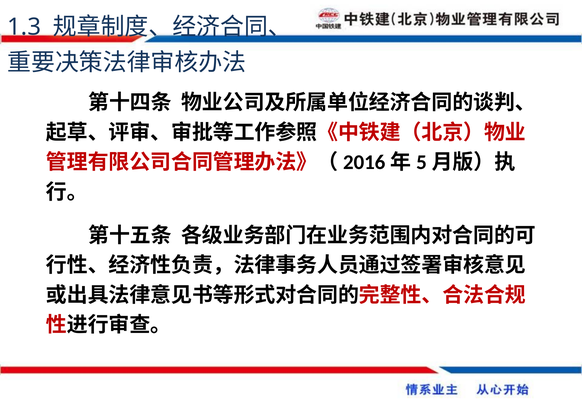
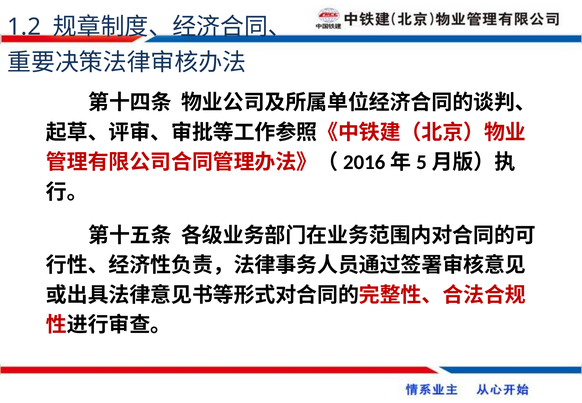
1.3: 1.3 -> 1.2
